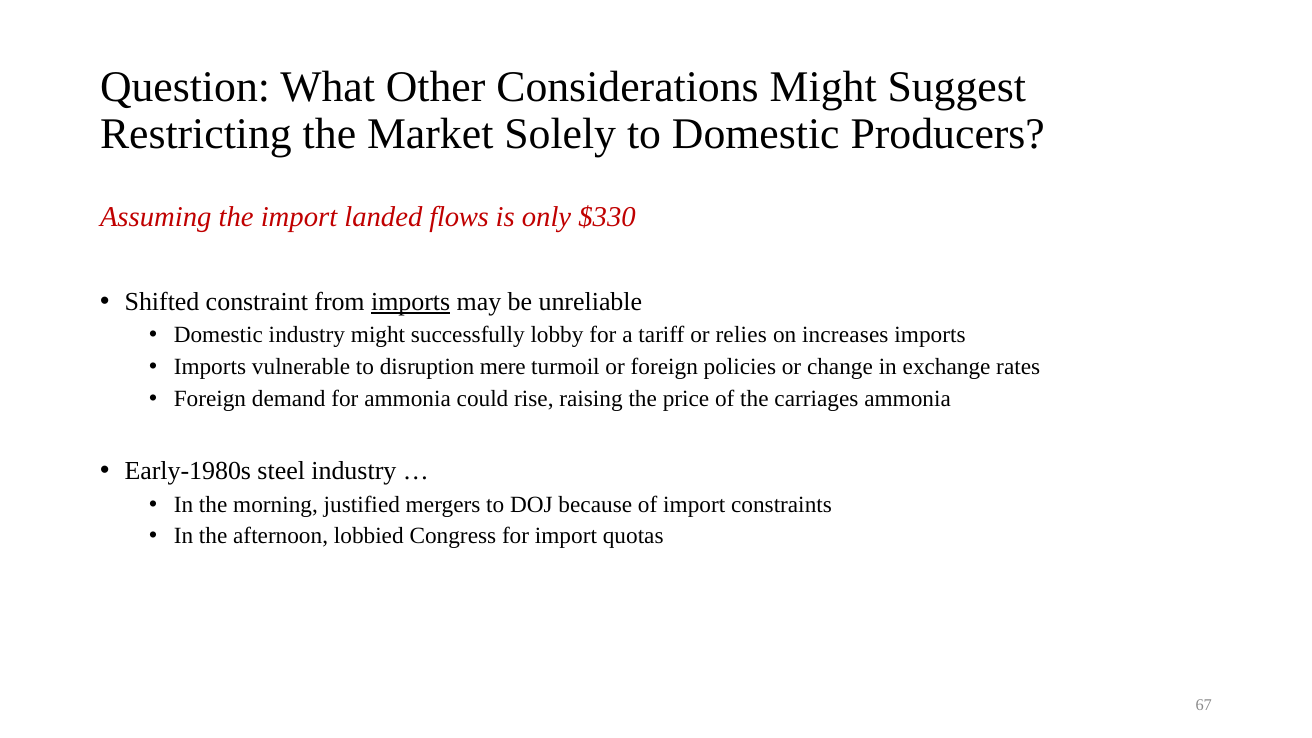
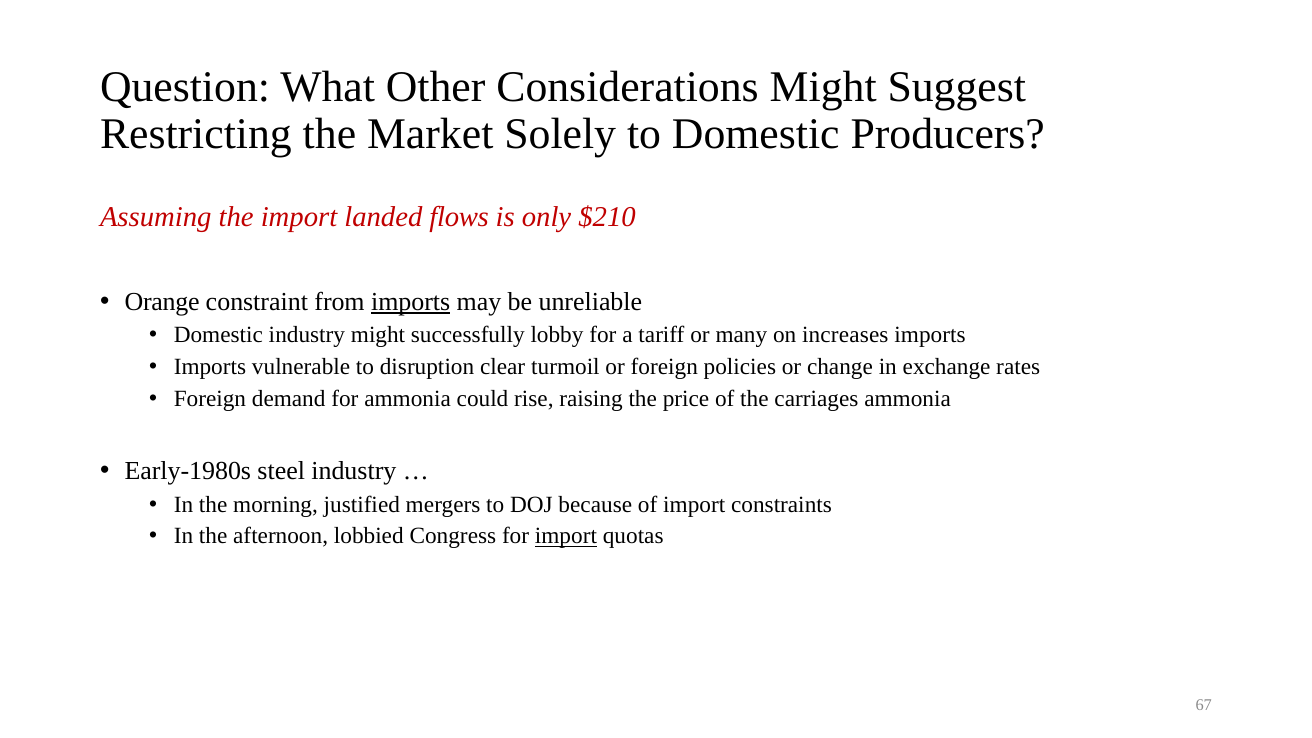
$330: $330 -> $210
Shifted: Shifted -> Orange
relies: relies -> many
mere: mere -> clear
import at (566, 536) underline: none -> present
